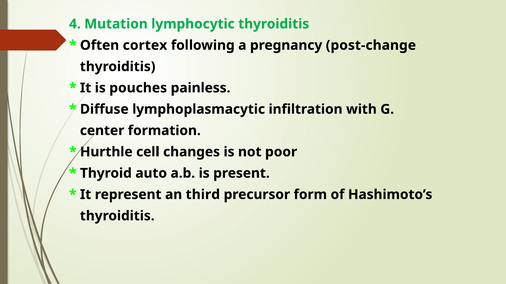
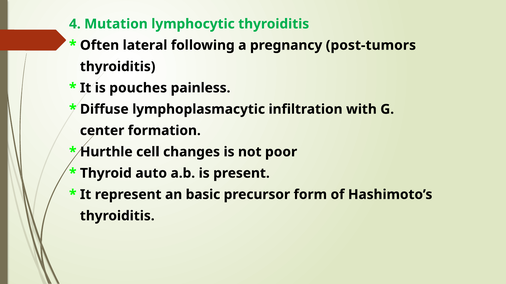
cortex: cortex -> lateral
post-change: post-change -> post-tumors
third: third -> basic
